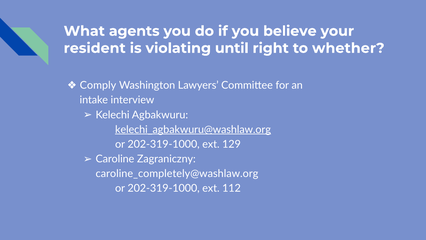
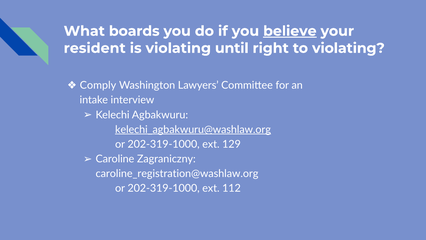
agents: agents -> boards
believe underline: none -> present
to whether: whether -> violating
caroline_completely@washlaw.org: caroline_completely@washlaw.org -> caroline_registration@washlaw.org
